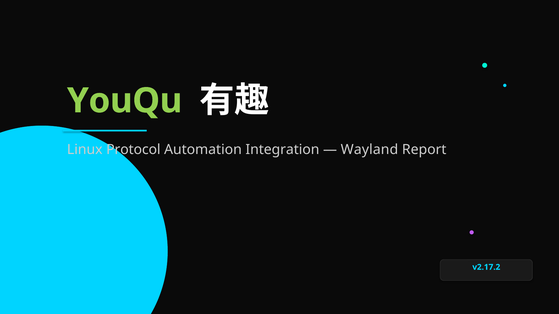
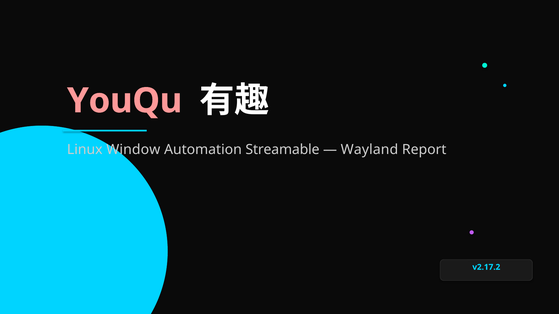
YouQu colour: light green -> pink
Protocol: Protocol -> Window
Integration: Integration -> Streamable
